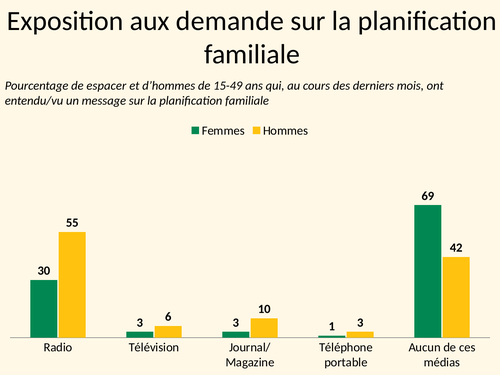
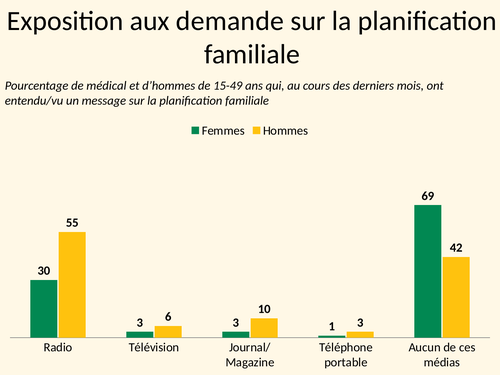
espacer: espacer -> médical
